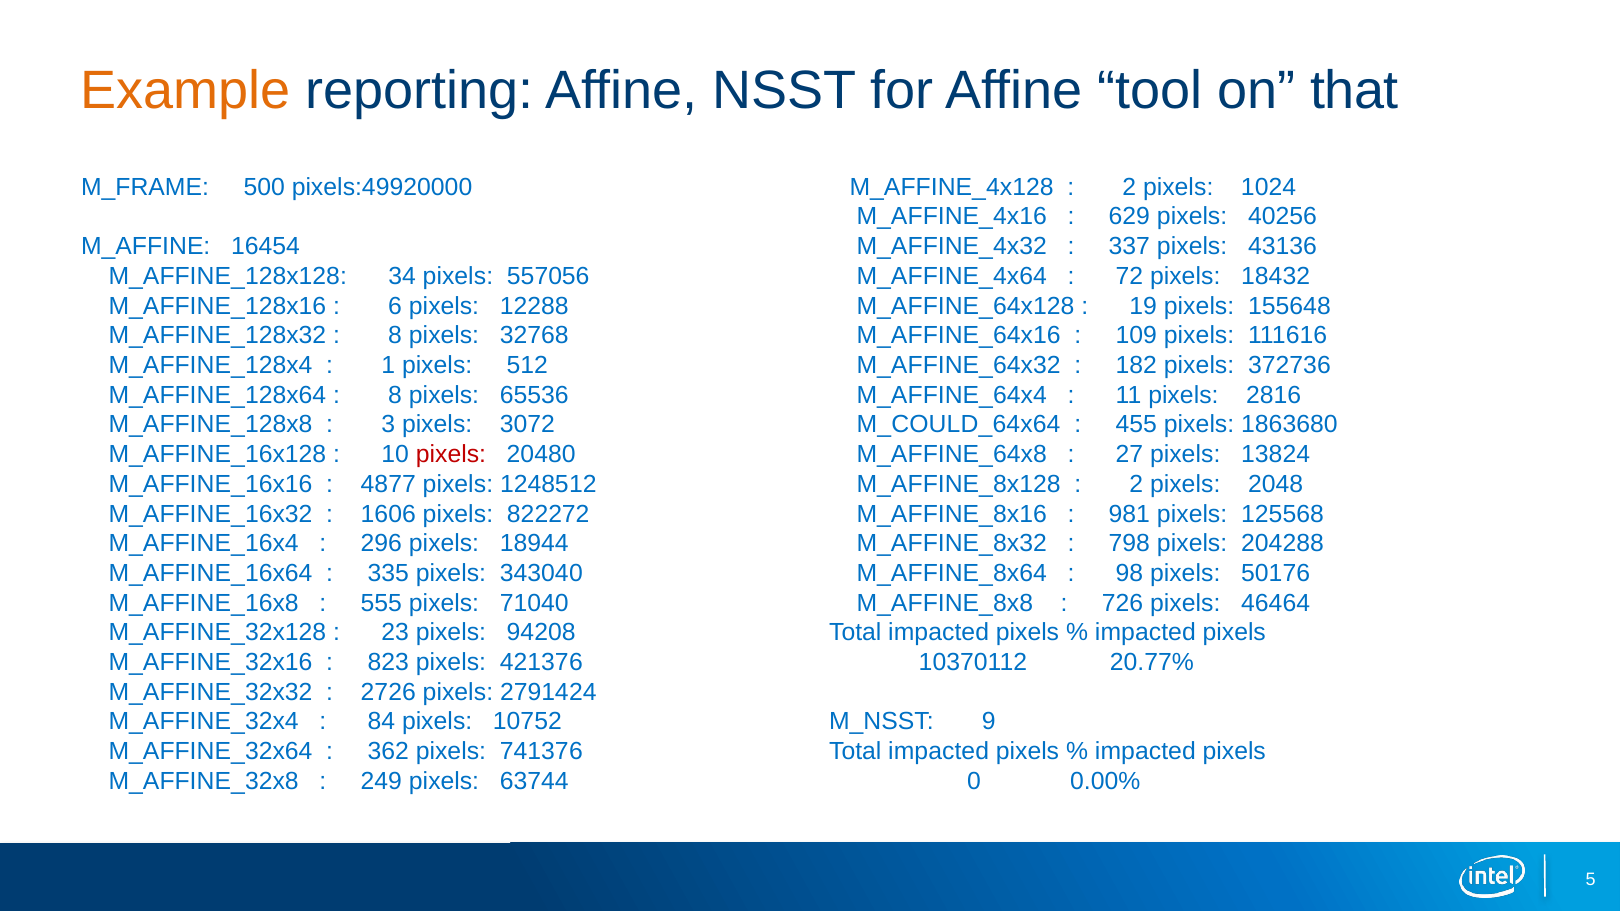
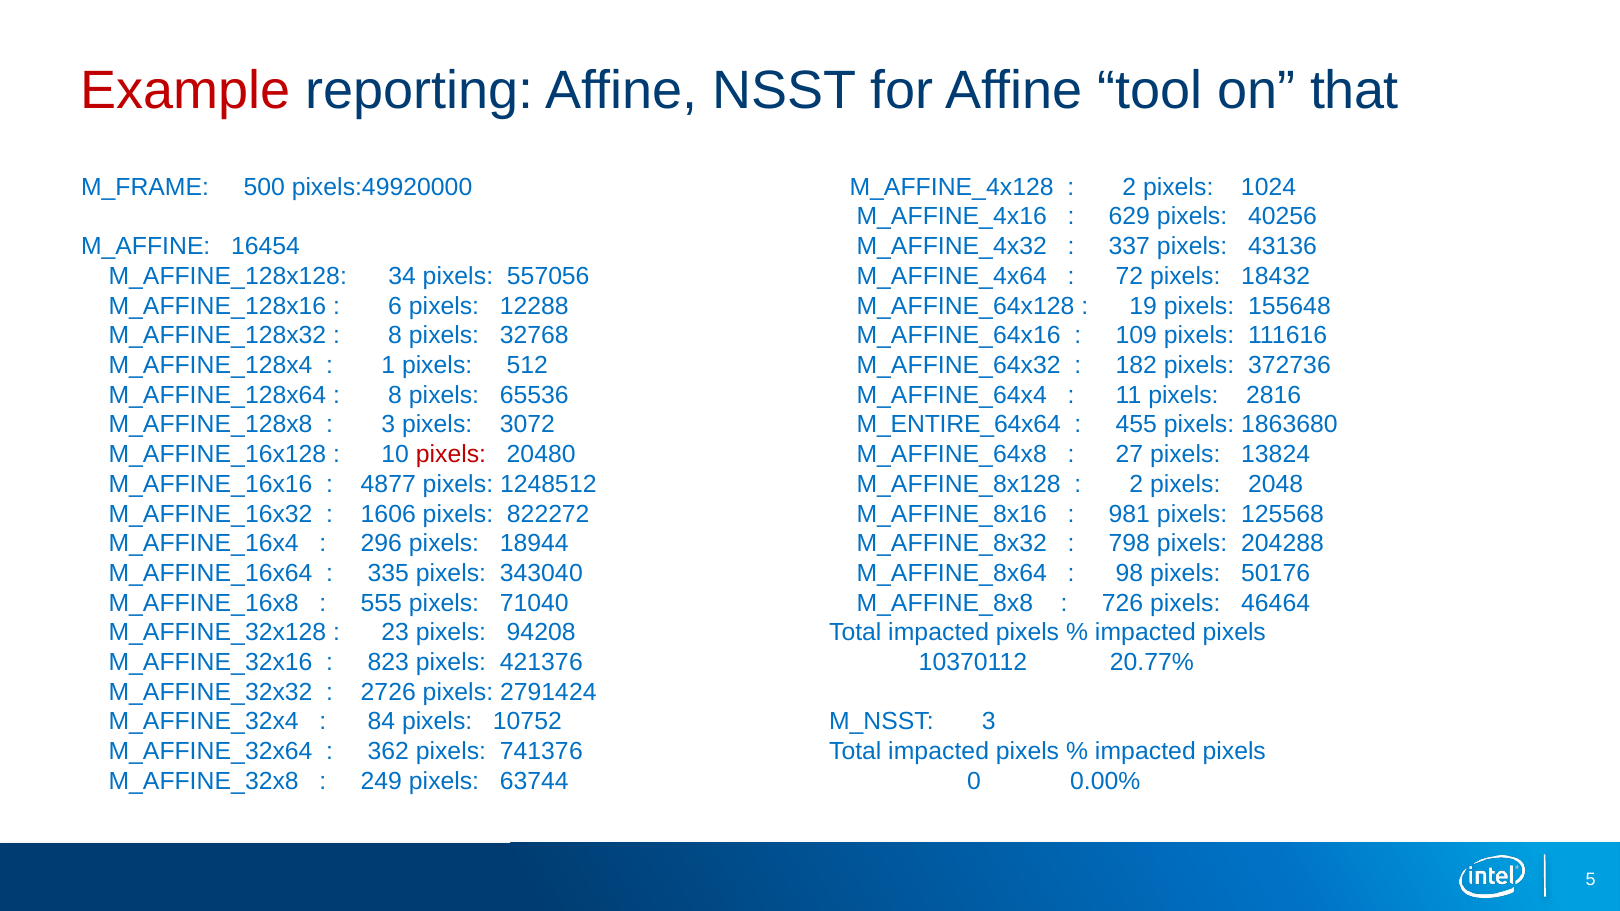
Example colour: orange -> red
M_COULD_64x64: M_COULD_64x64 -> M_ENTIRE_64x64
M_NSST 9: 9 -> 3
